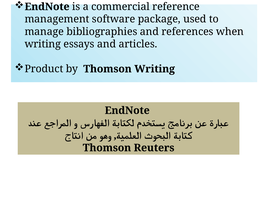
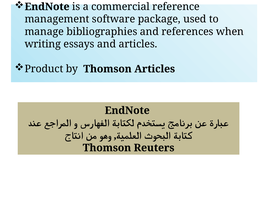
Thomson Writing: Writing -> Articles
